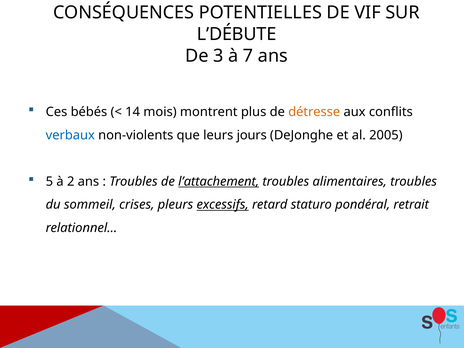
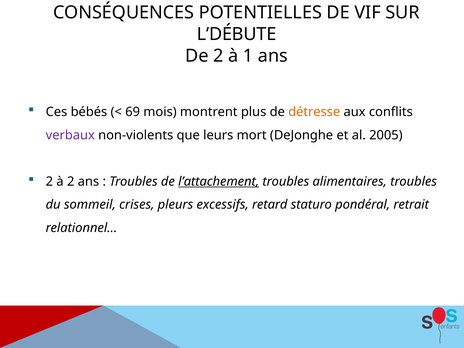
De 3: 3 -> 2
7: 7 -> 1
14: 14 -> 69
verbaux colour: blue -> purple
jours: jours -> mort
5 at (49, 182): 5 -> 2
excessifs underline: present -> none
